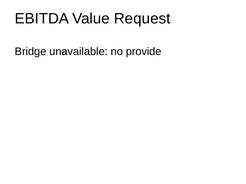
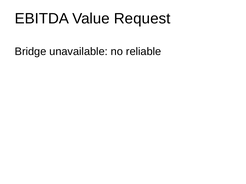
provide: provide -> reliable
